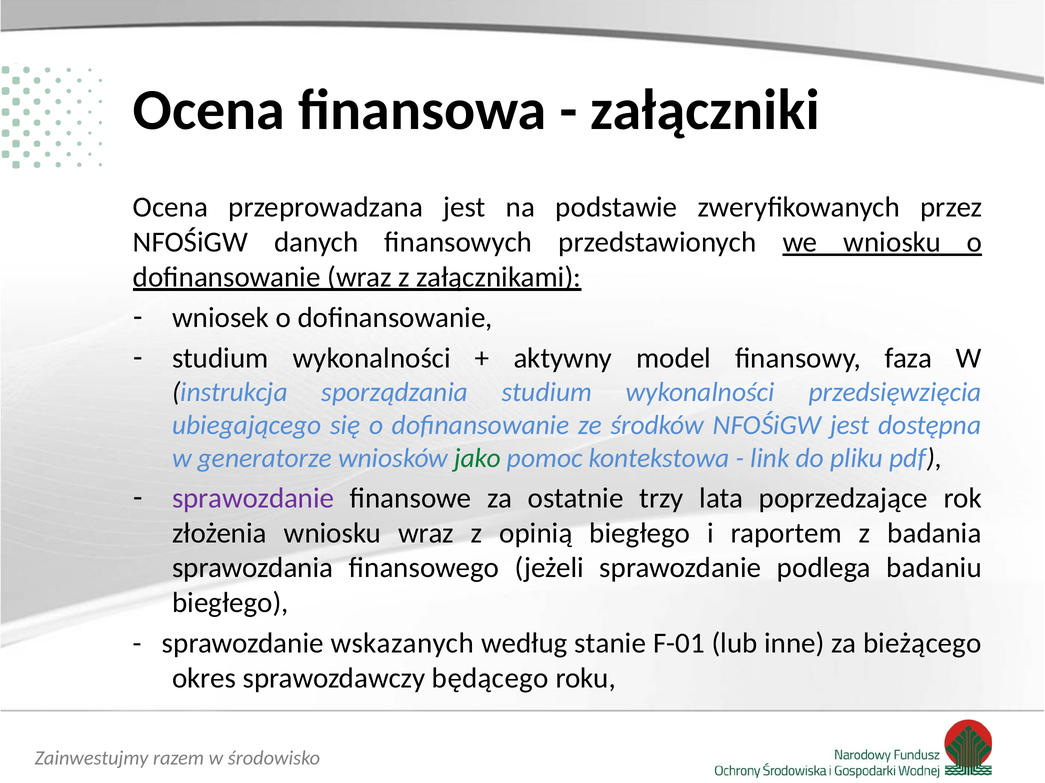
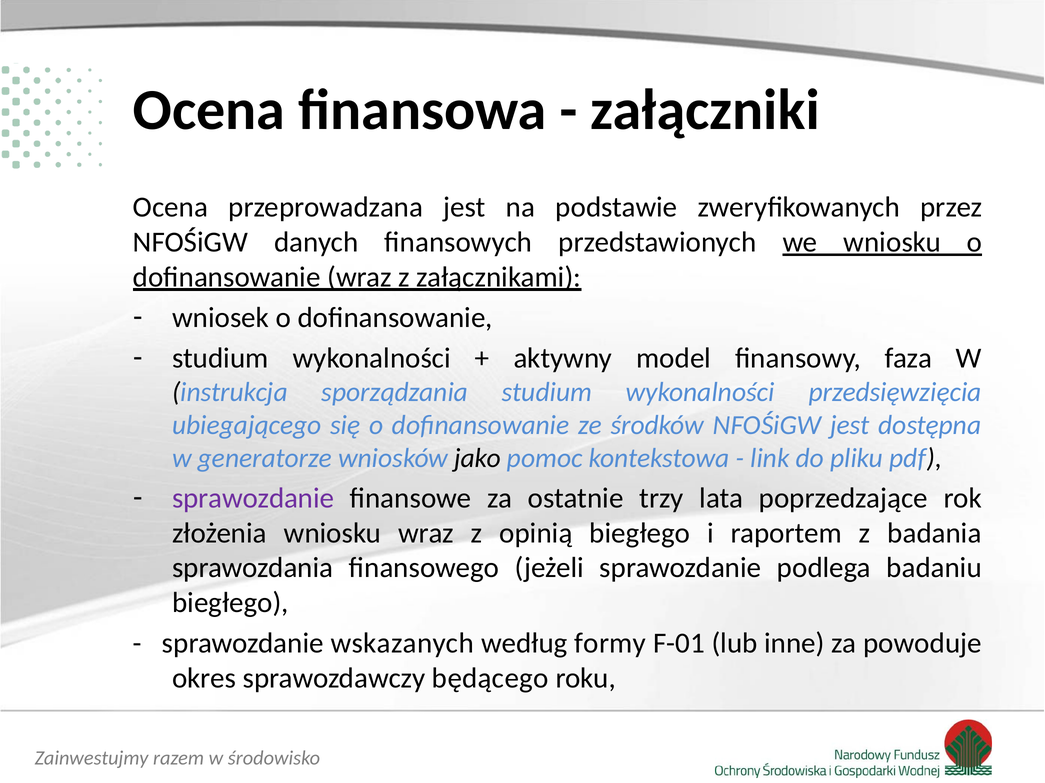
jako colour: green -> black
stanie: stanie -> formy
bieżącego: bieżącego -> powoduje
